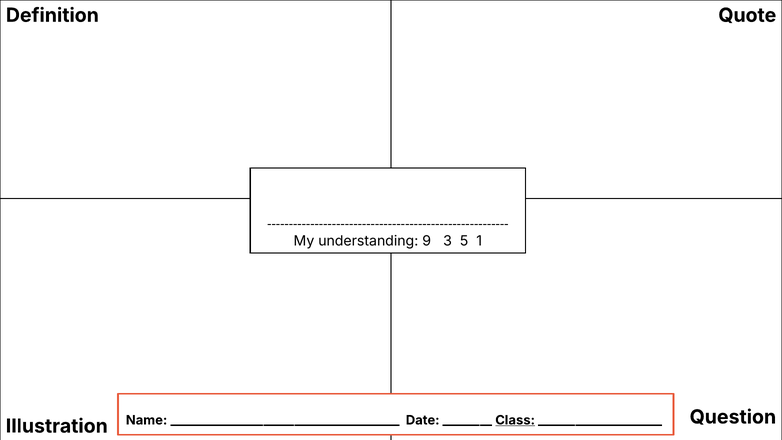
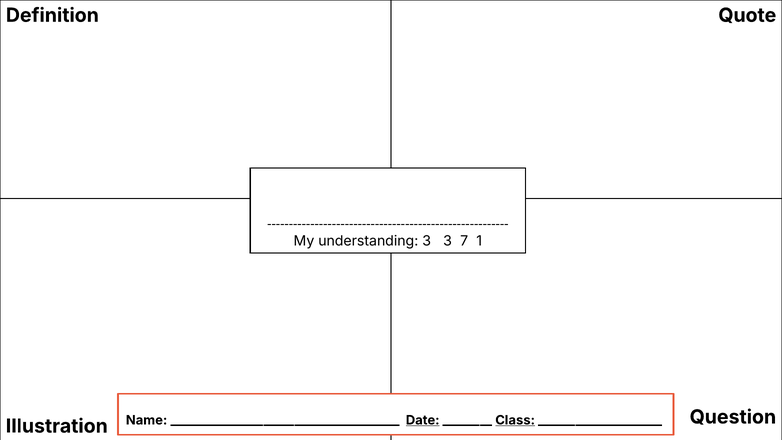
understanding 9: 9 -> 3
5: 5 -> 7
Date underline: none -> present
